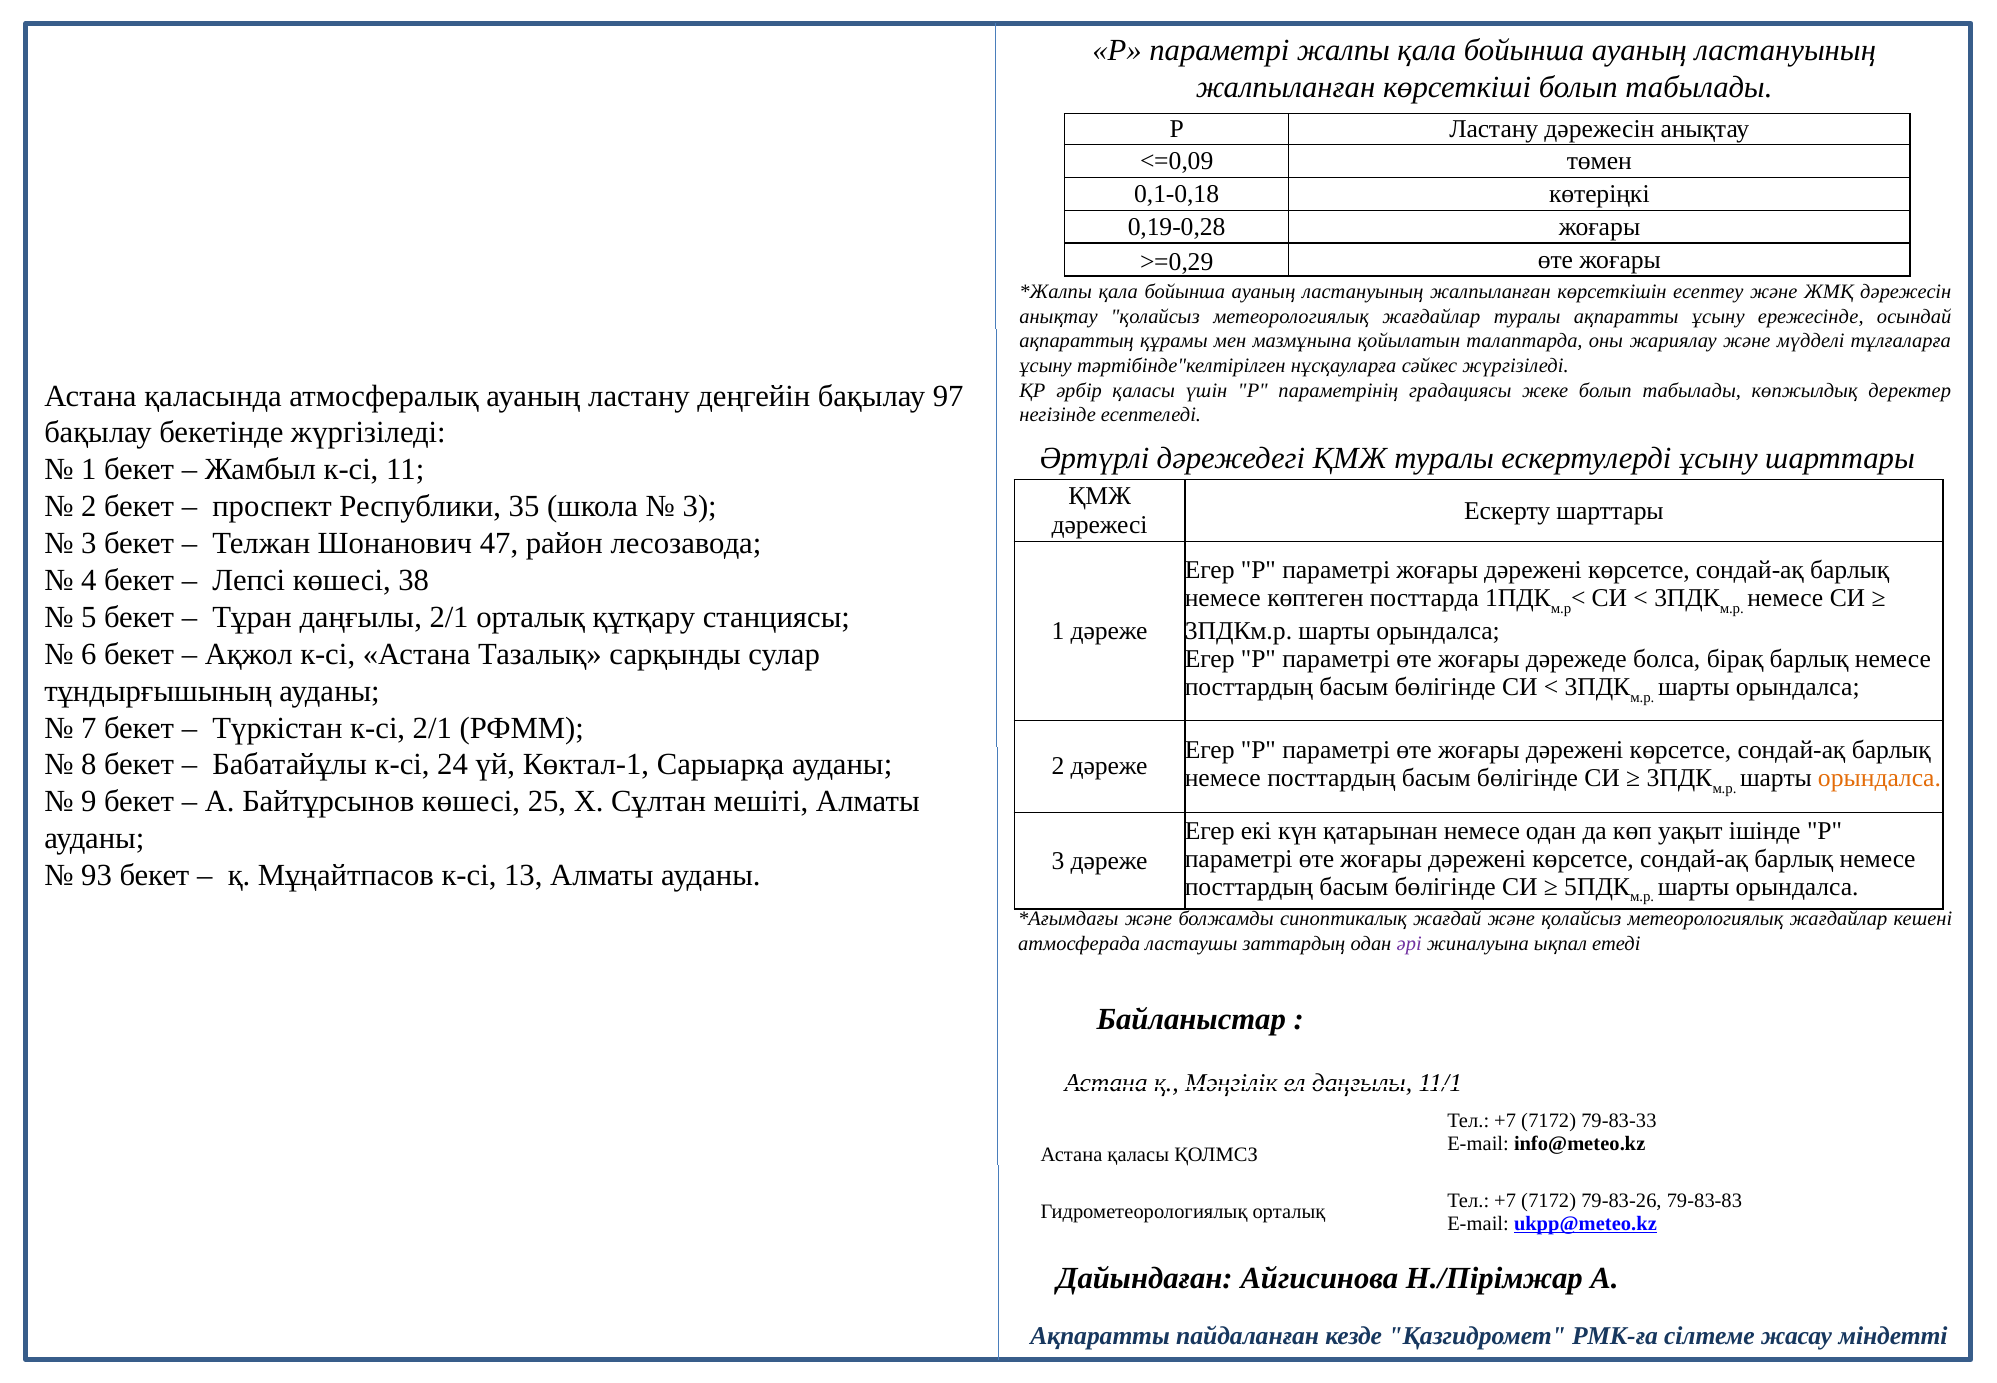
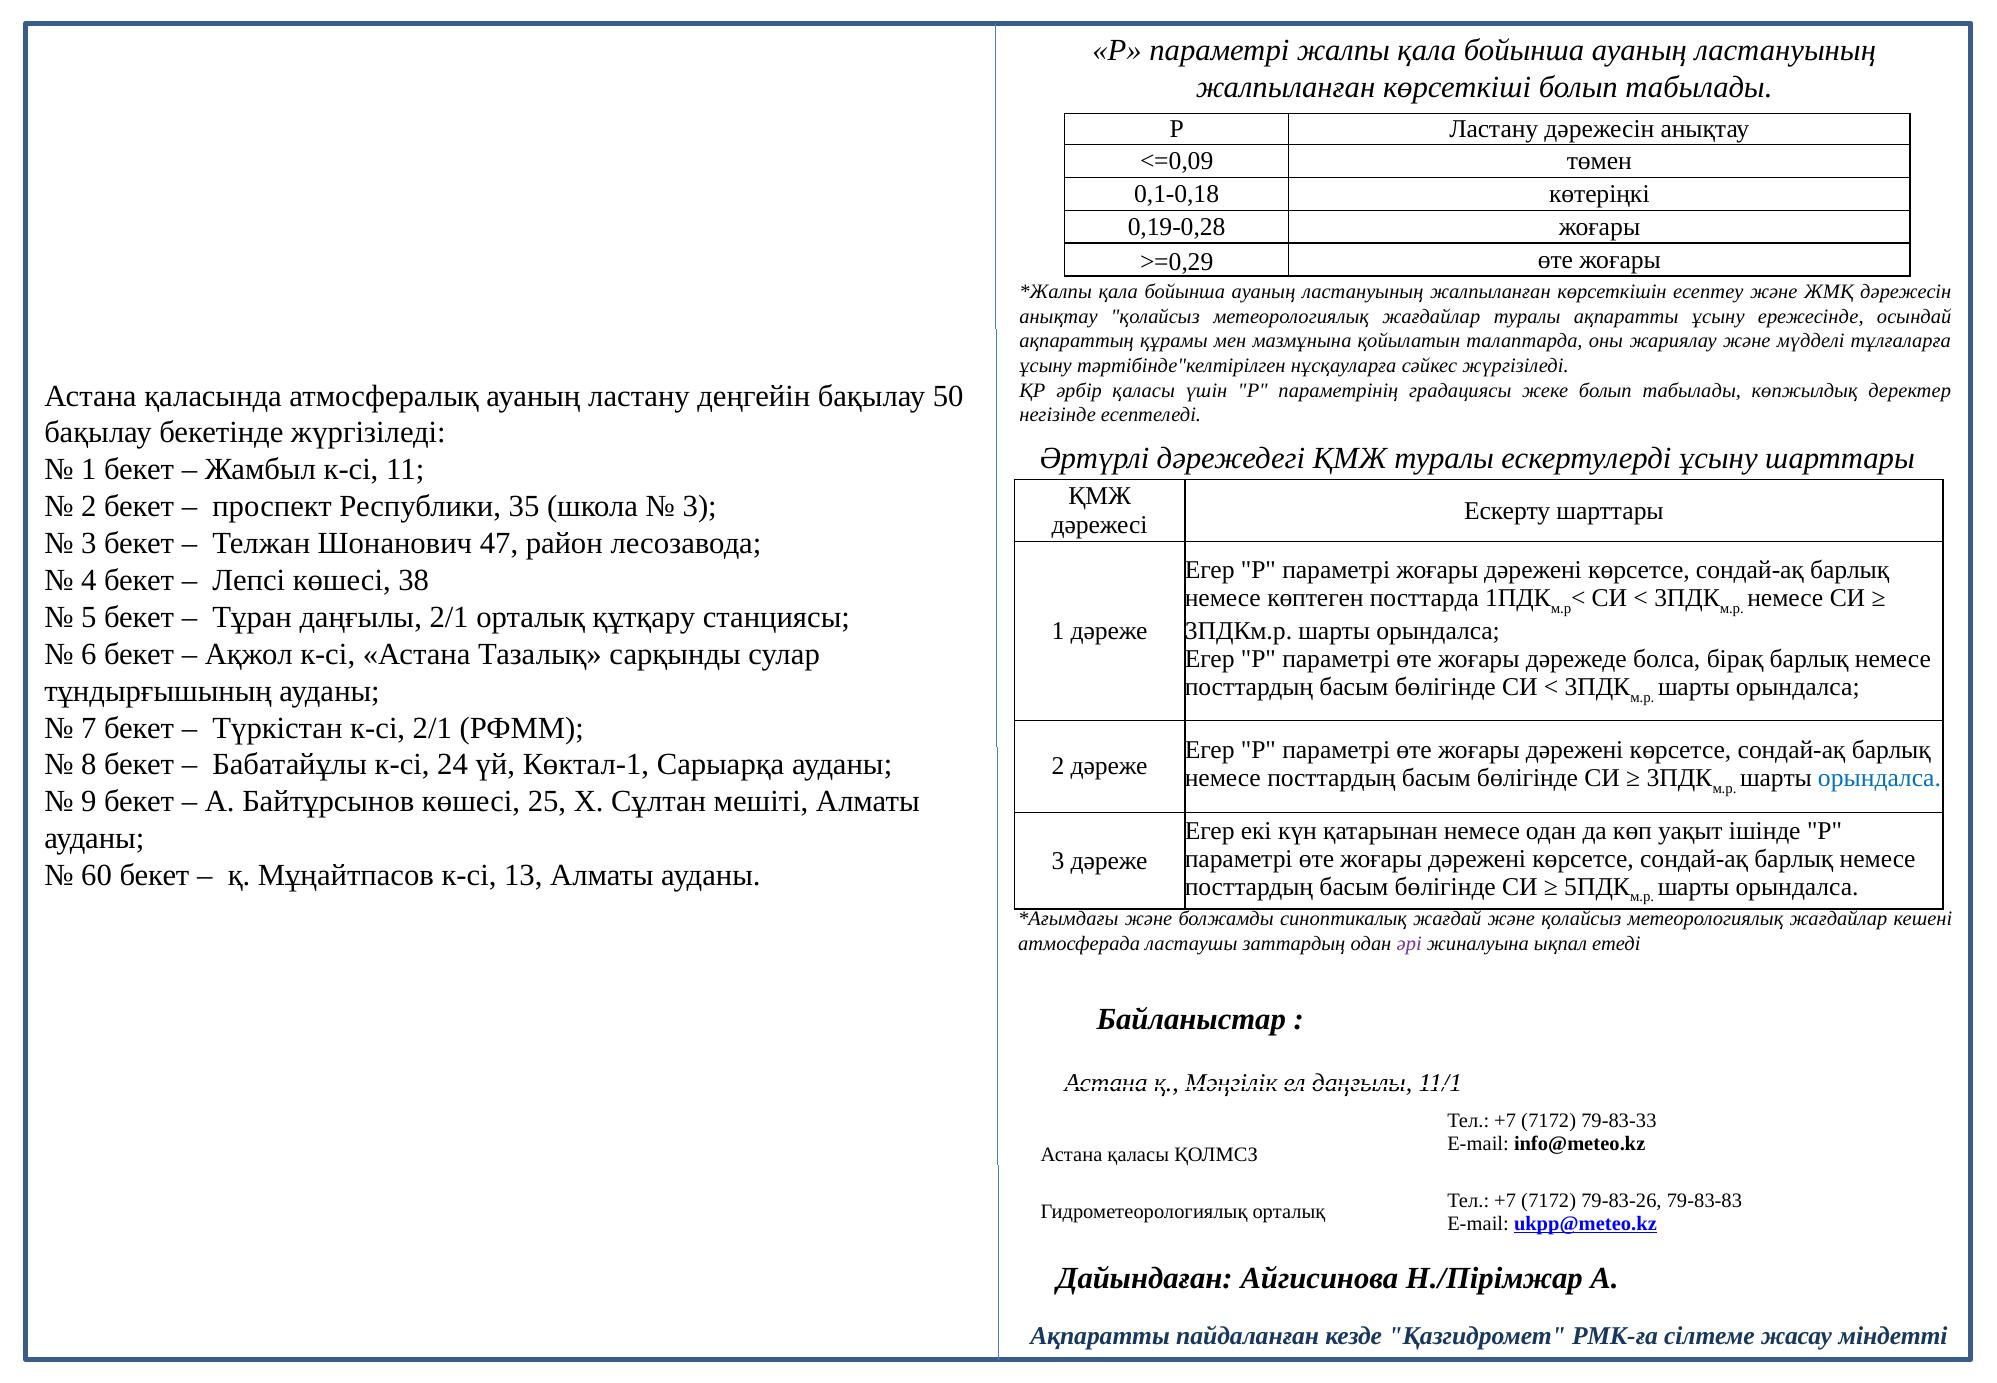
97: 97 -> 50
орындалса at (1879, 778) colour: orange -> blue
93: 93 -> 60
